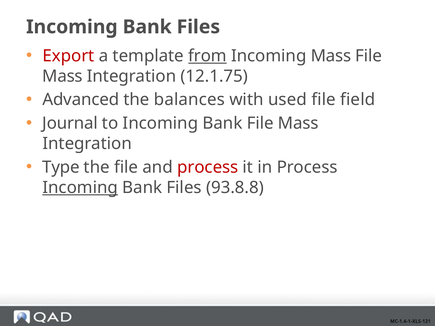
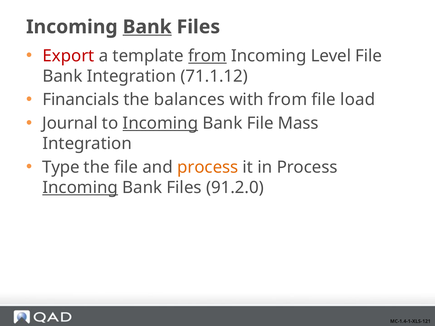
Bank at (147, 27) underline: none -> present
Incoming Mass: Mass -> Level
Mass at (62, 76): Mass -> Bank
12.1.75: 12.1.75 -> 71.1.12
Advanced: Advanced -> Financials
with used: used -> from
field: field -> load
Incoming at (160, 123) underline: none -> present
process at (208, 167) colour: red -> orange
93.8.8: 93.8.8 -> 91.2.0
